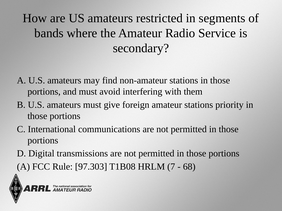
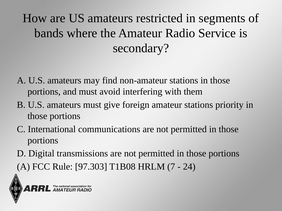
68: 68 -> 24
